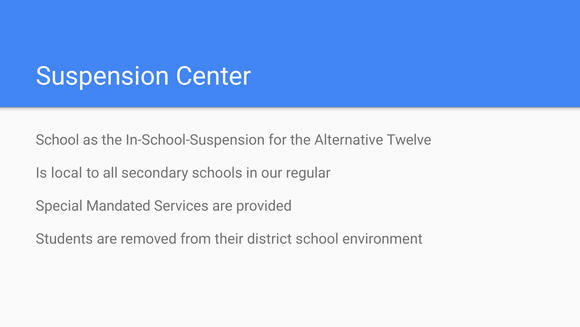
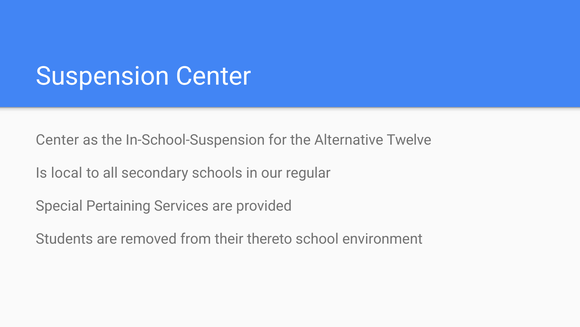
School at (57, 140): School -> Center
Mandated: Mandated -> Pertaining
district: district -> thereto
